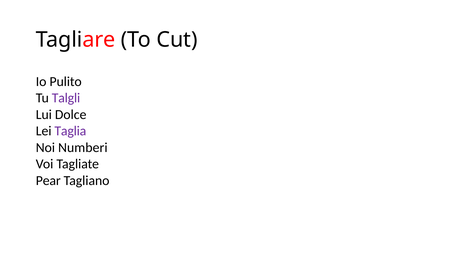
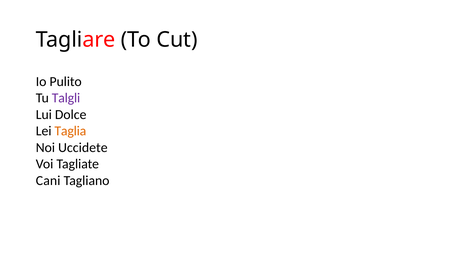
Taglia colour: purple -> orange
Numberi: Numberi -> Uccidete
Pear: Pear -> Cani
